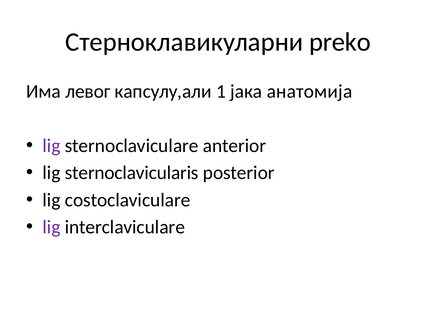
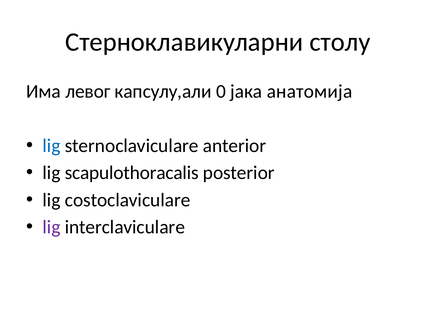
preko: preko -> столу
1: 1 -> 0
lig at (52, 146) colour: purple -> blue
sternoclavicularis: sternoclavicularis -> scapulothoracalis
